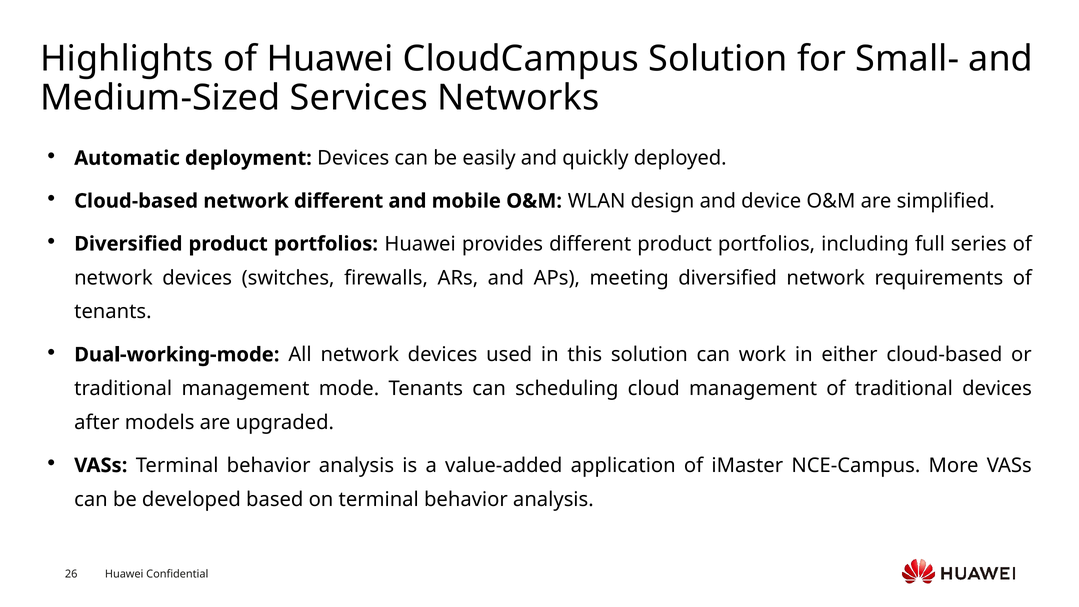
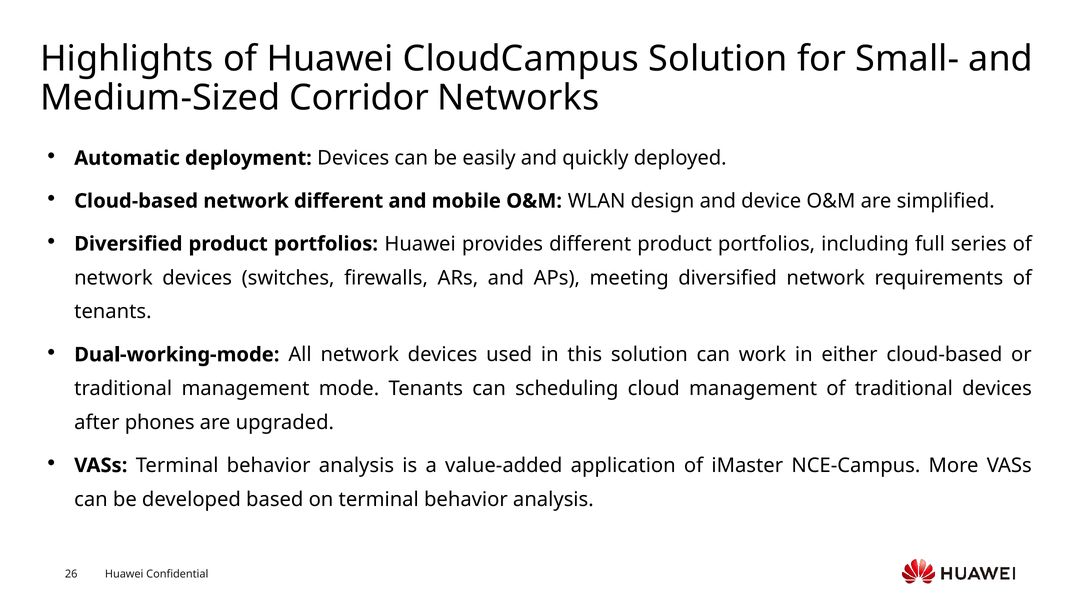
Services: Services -> Corridor
models: models -> phones
